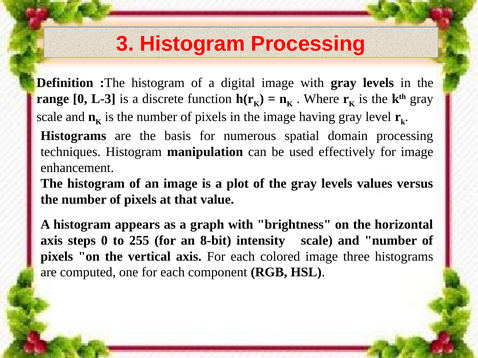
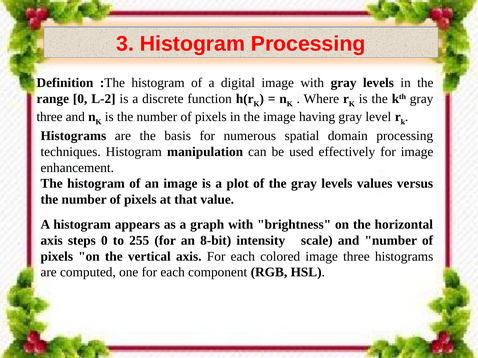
L-3: L-3 -> L-2
scale at (50, 117): scale -> three
